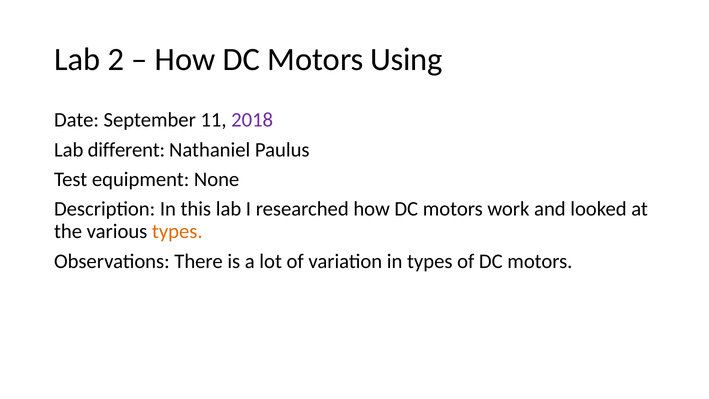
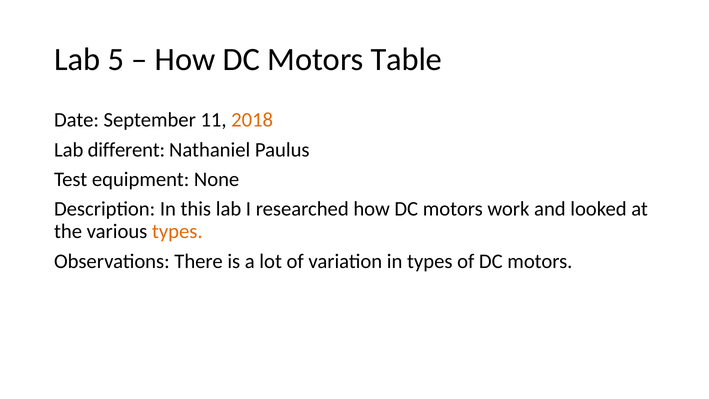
2: 2 -> 5
Using: Using -> Table
2018 colour: purple -> orange
